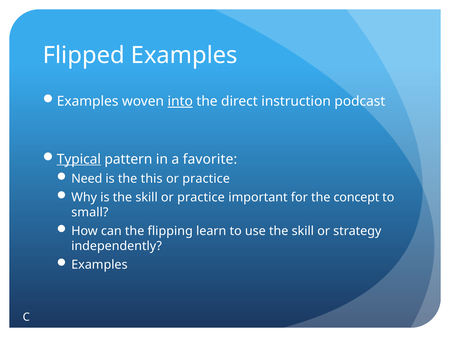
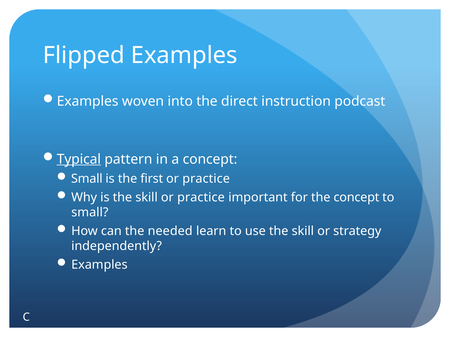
into underline: present -> none
a favorite: favorite -> concept
Need at (87, 179): Need -> Small
this: this -> first
flipping: flipping -> needed
